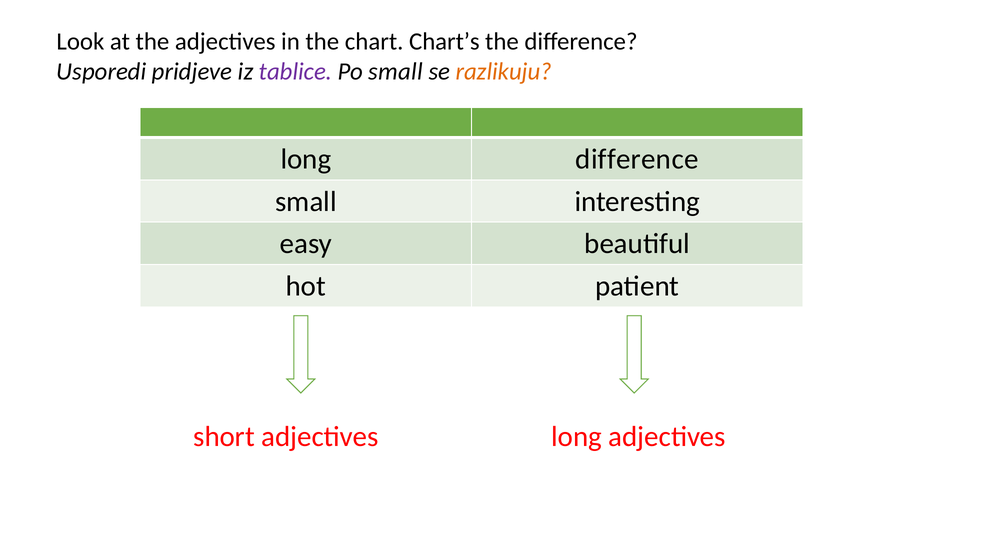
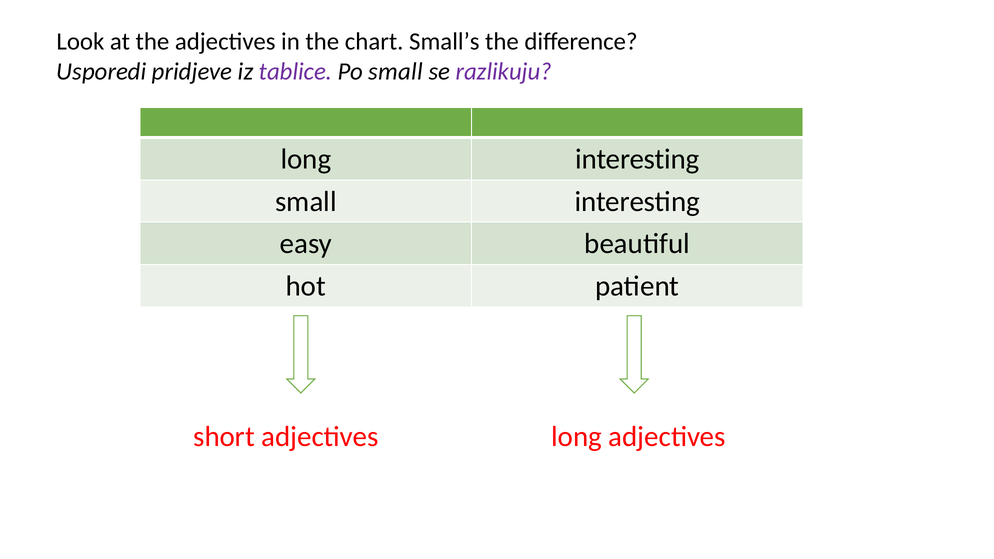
Chart’s: Chart’s -> Small’s
razlikuju colour: orange -> purple
long difference: difference -> interesting
